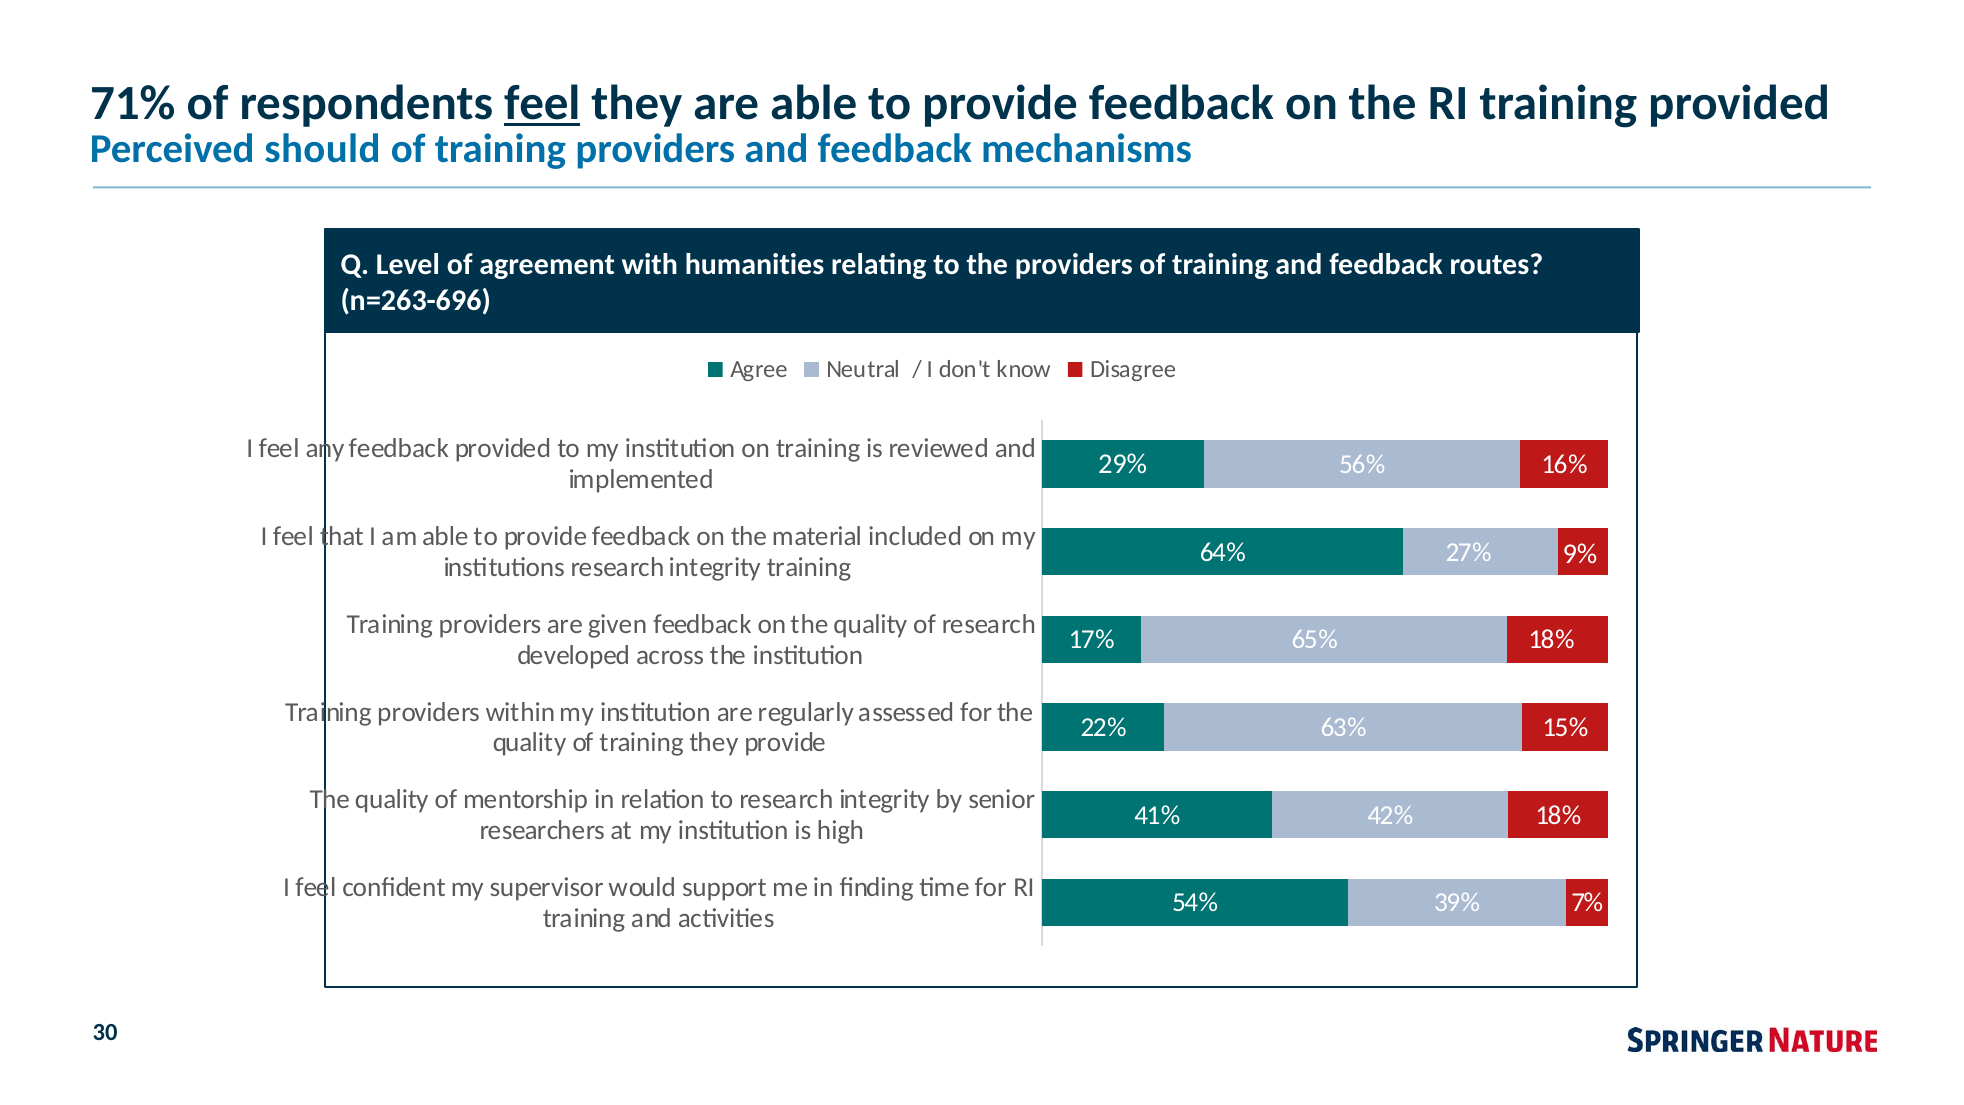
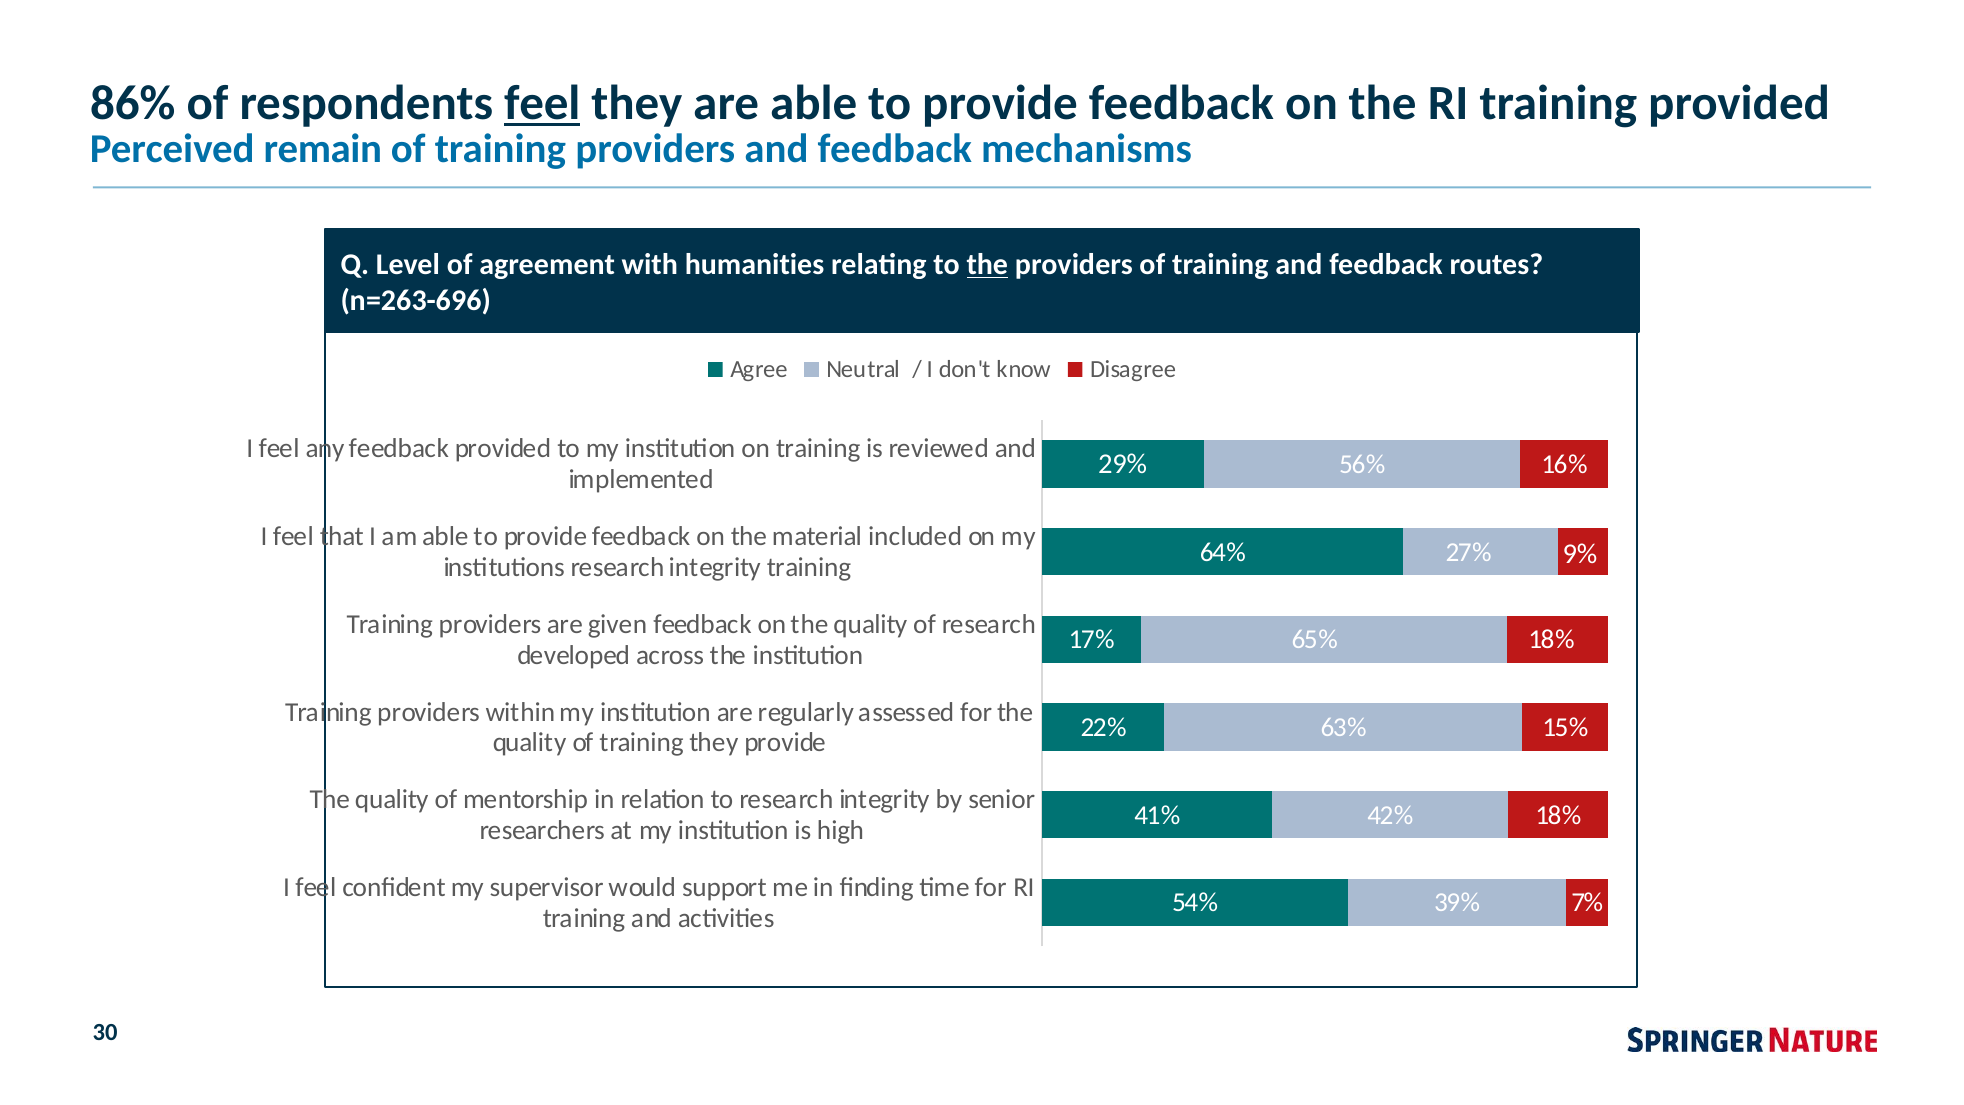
71%: 71% -> 86%
should: should -> remain
the at (987, 265) underline: none -> present
